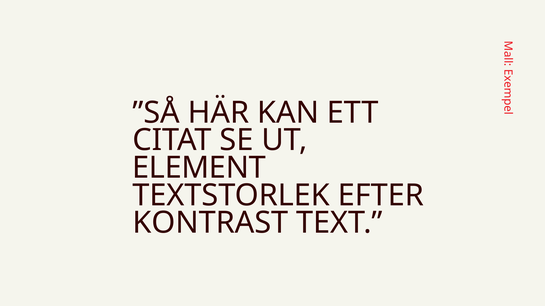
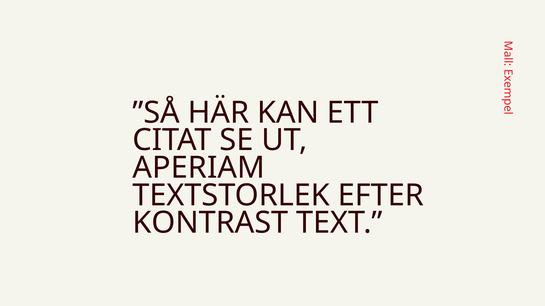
ELEMENT: ELEMENT -> APERIAM
